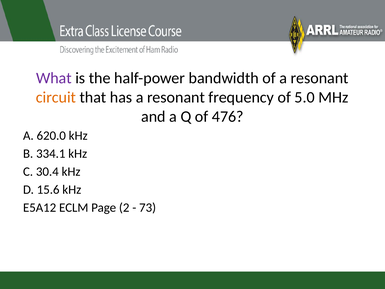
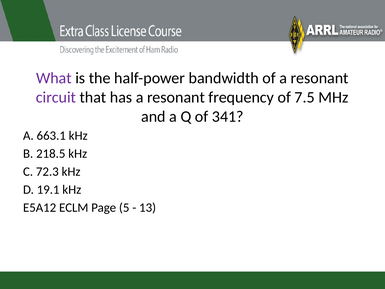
circuit colour: orange -> purple
5.0: 5.0 -> 7.5
476: 476 -> 341
620.0: 620.0 -> 663.1
334.1: 334.1 -> 218.5
30.4: 30.4 -> 72.3
15.6: 15.6 -> 19.1
2: 2 -> 5
73: 73 -> 13
